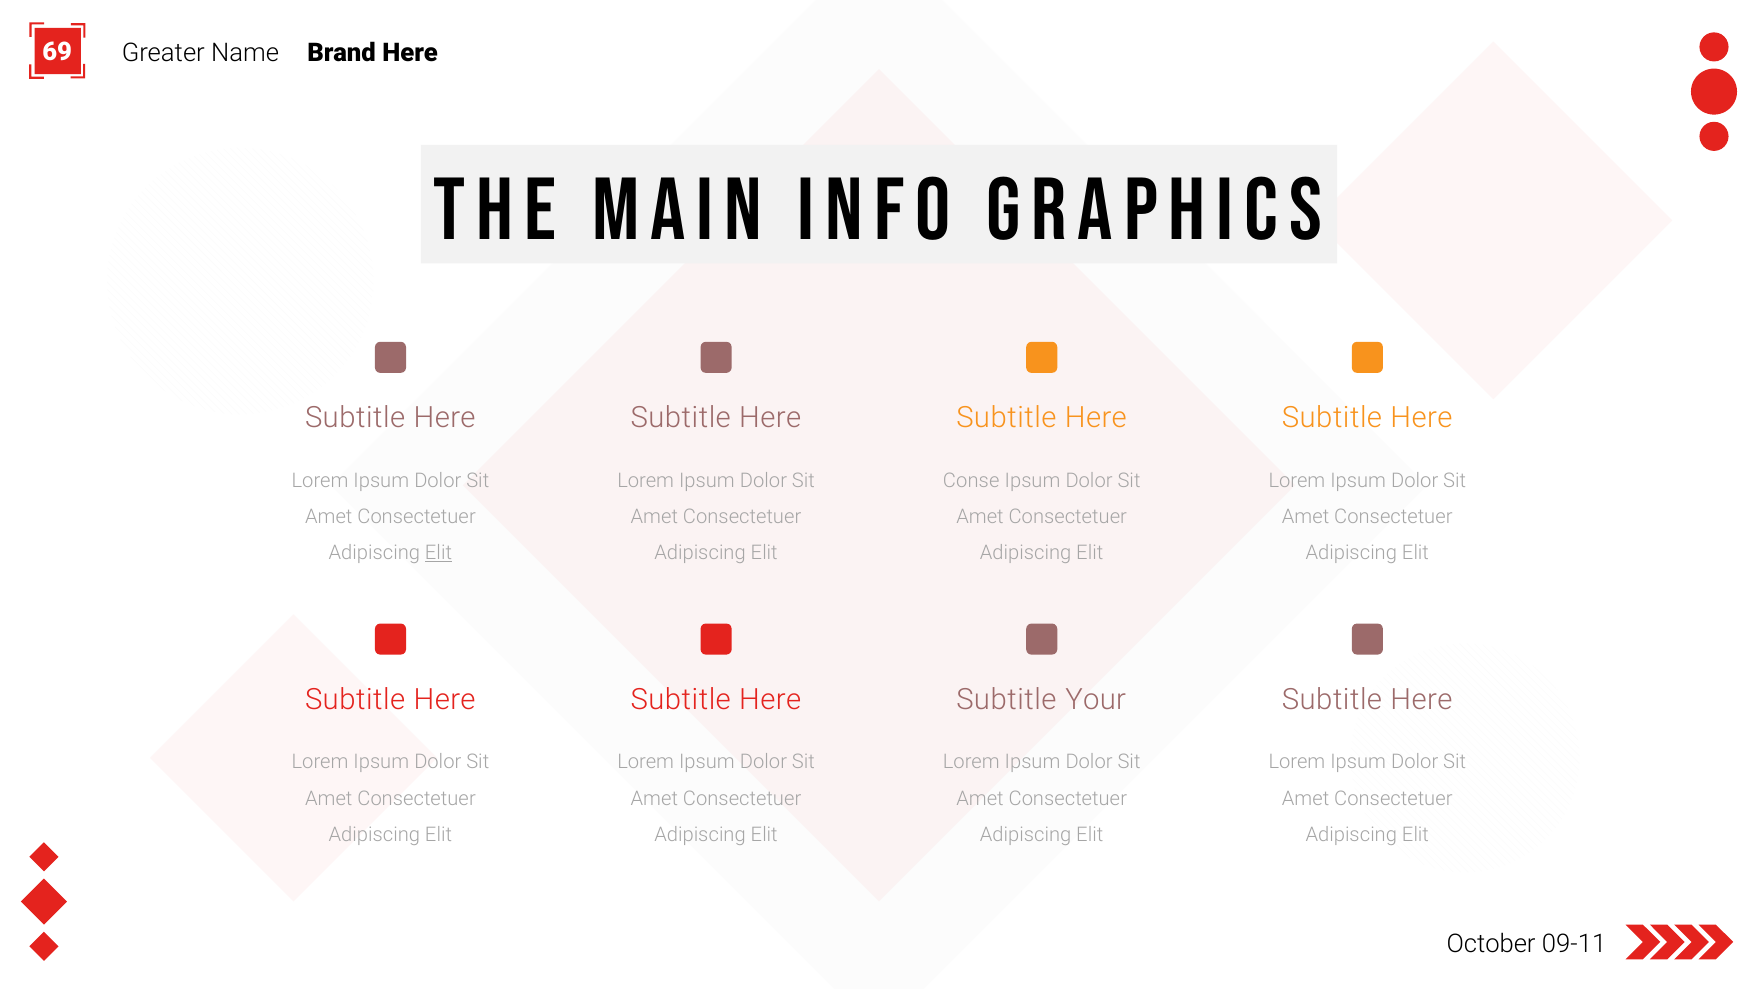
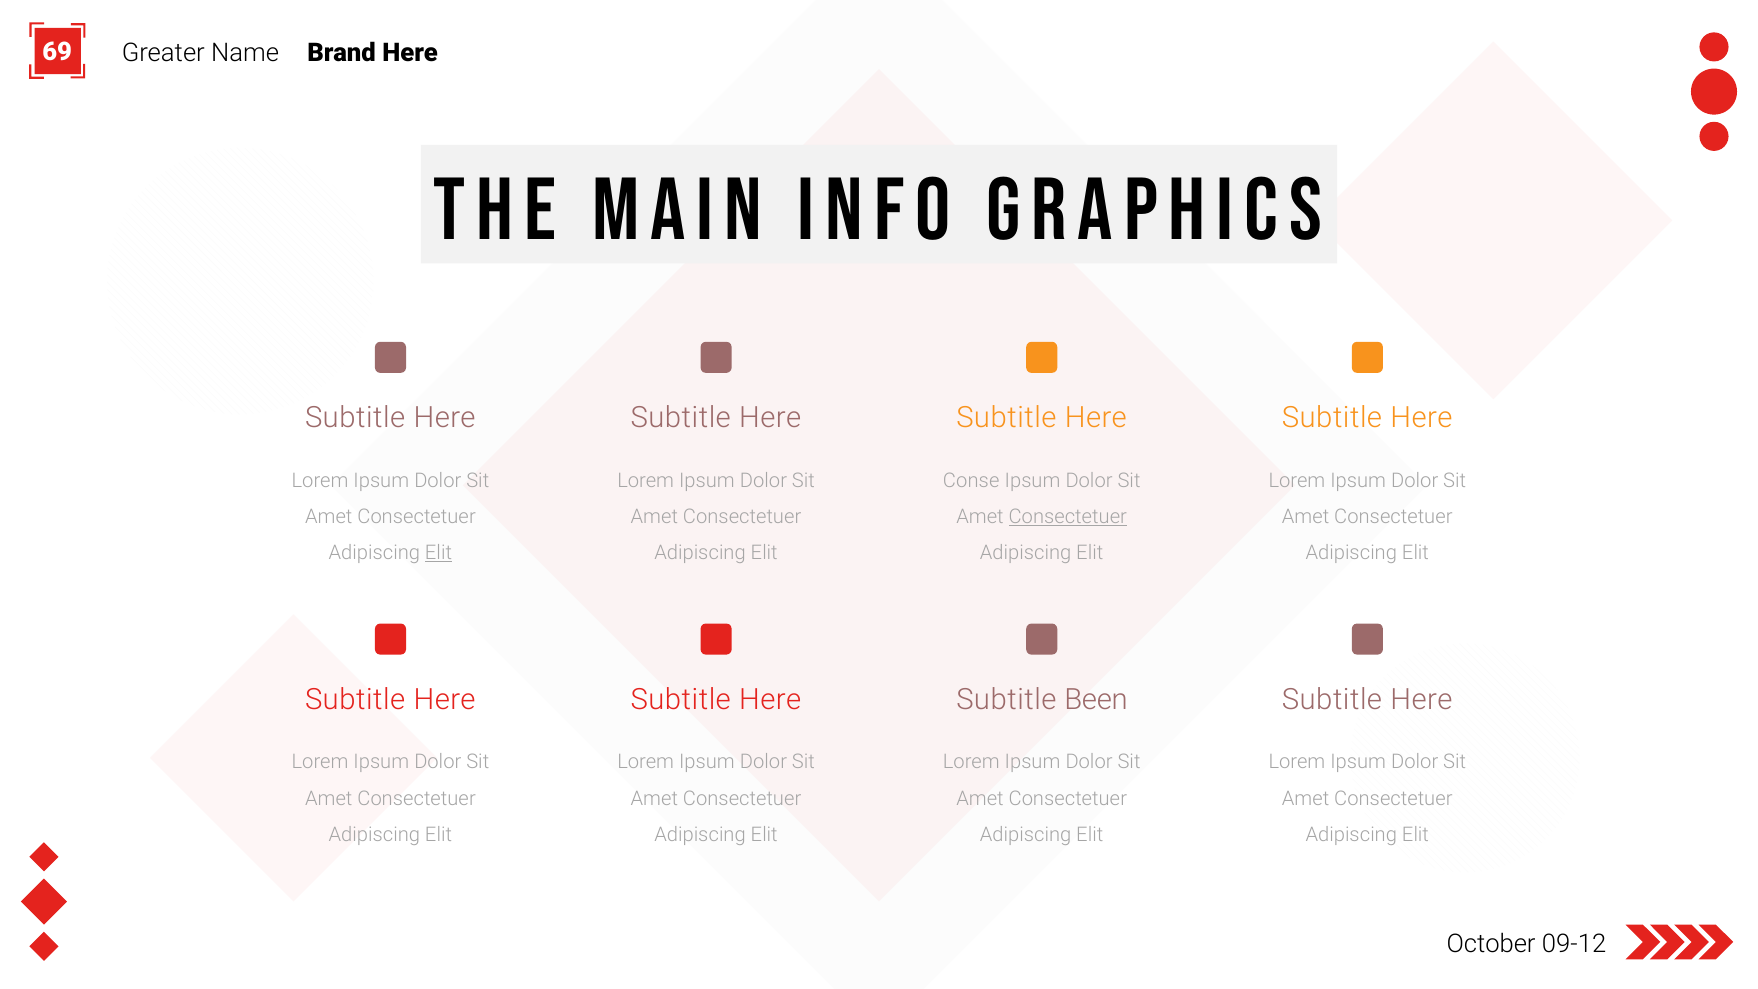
Consectetuer at (1068, 517) underline: none -> present
Your: Your -> Been
09-11: 09-11 -> 09-12
